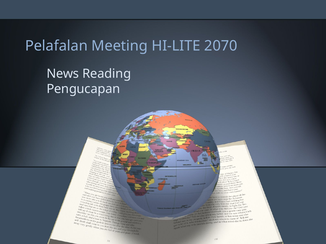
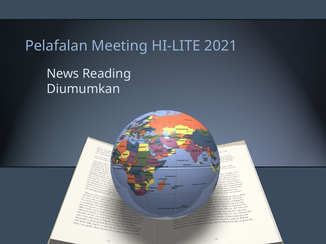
2070: 2070 -> 2021
Pengucapan: Pengucapan -> Diumumkan
